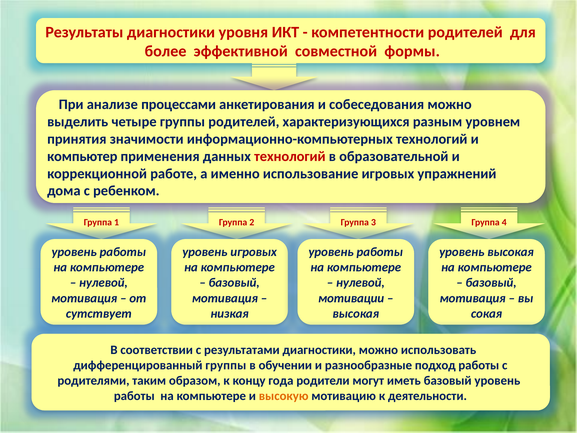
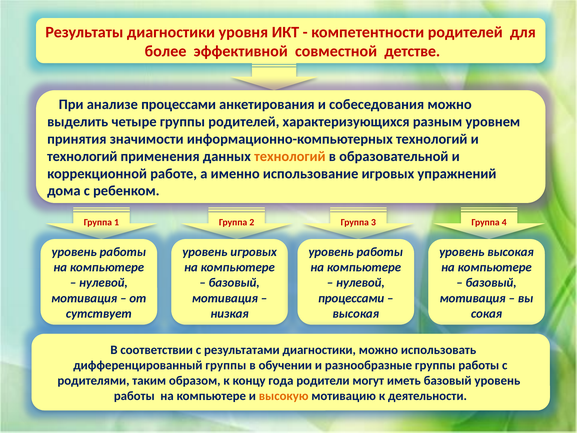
формы: формы -> детстве
компьютер at (82, 156): компьютер -> технологий
технологий at (290, 156) colour: red -> orange
мотивации at (351, 298): мотивации -> процессами
разнообразные подход: подход -> группы
